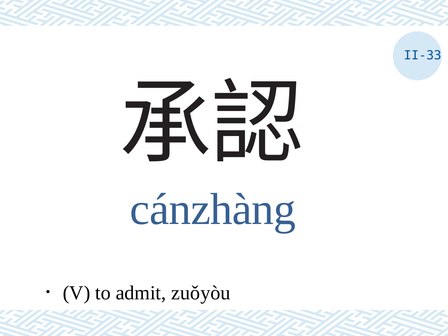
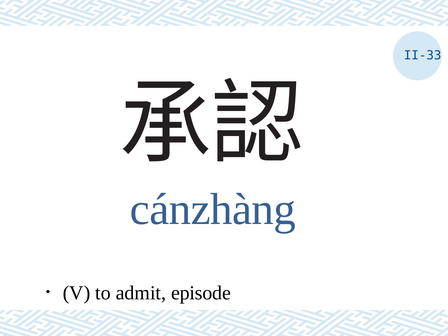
zuǒyòu: zuǒyòu -> episode
